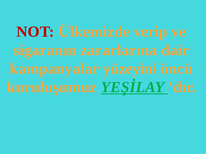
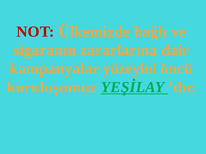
verip: verip -> bağlı
